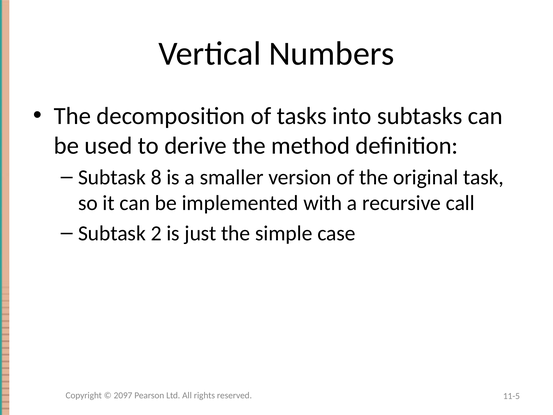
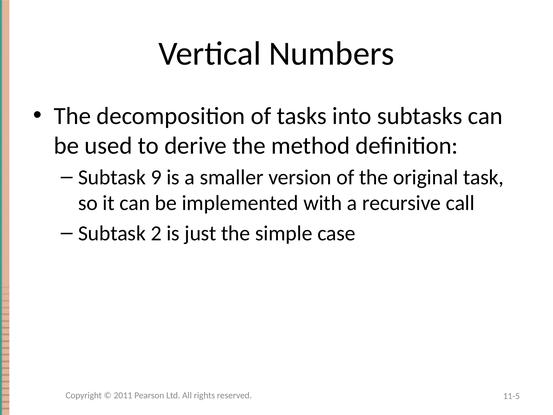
8: 8 -> 9
2097: 2097 -> 2011
